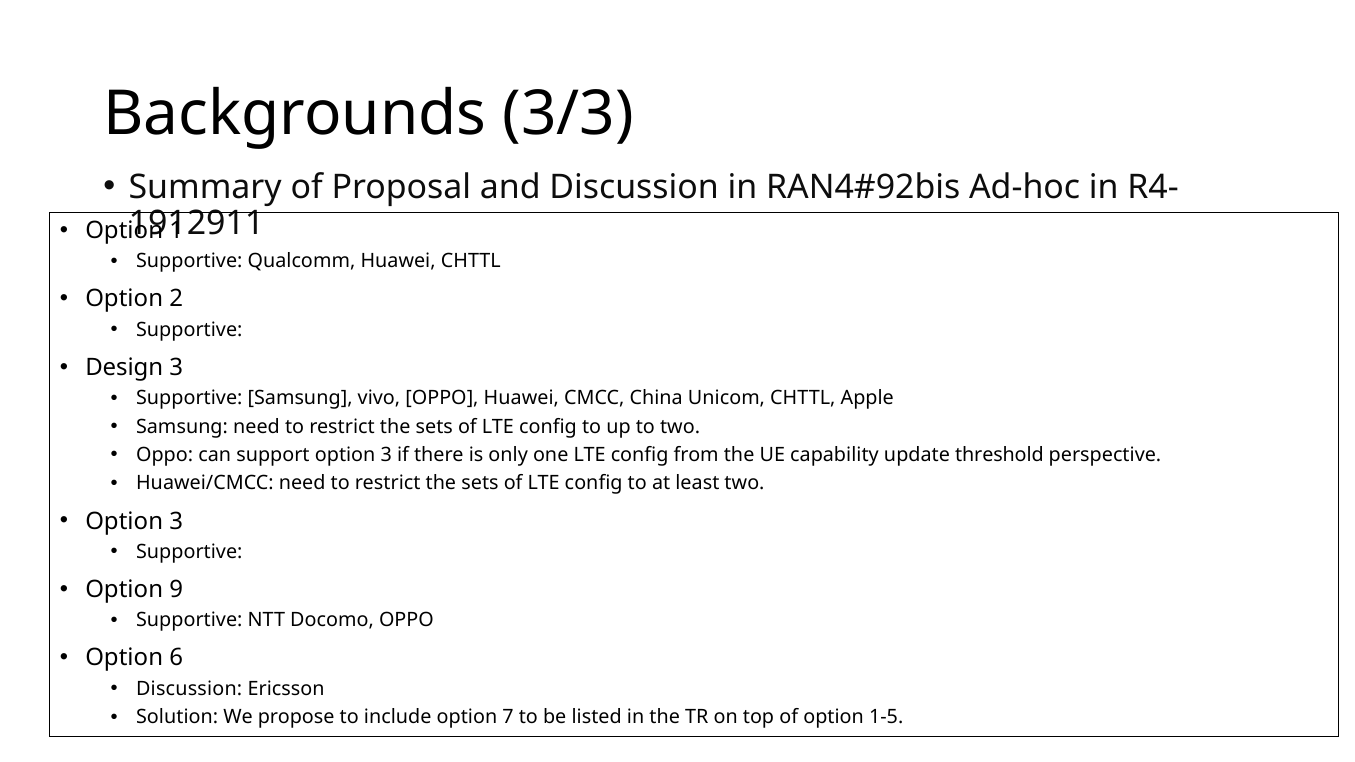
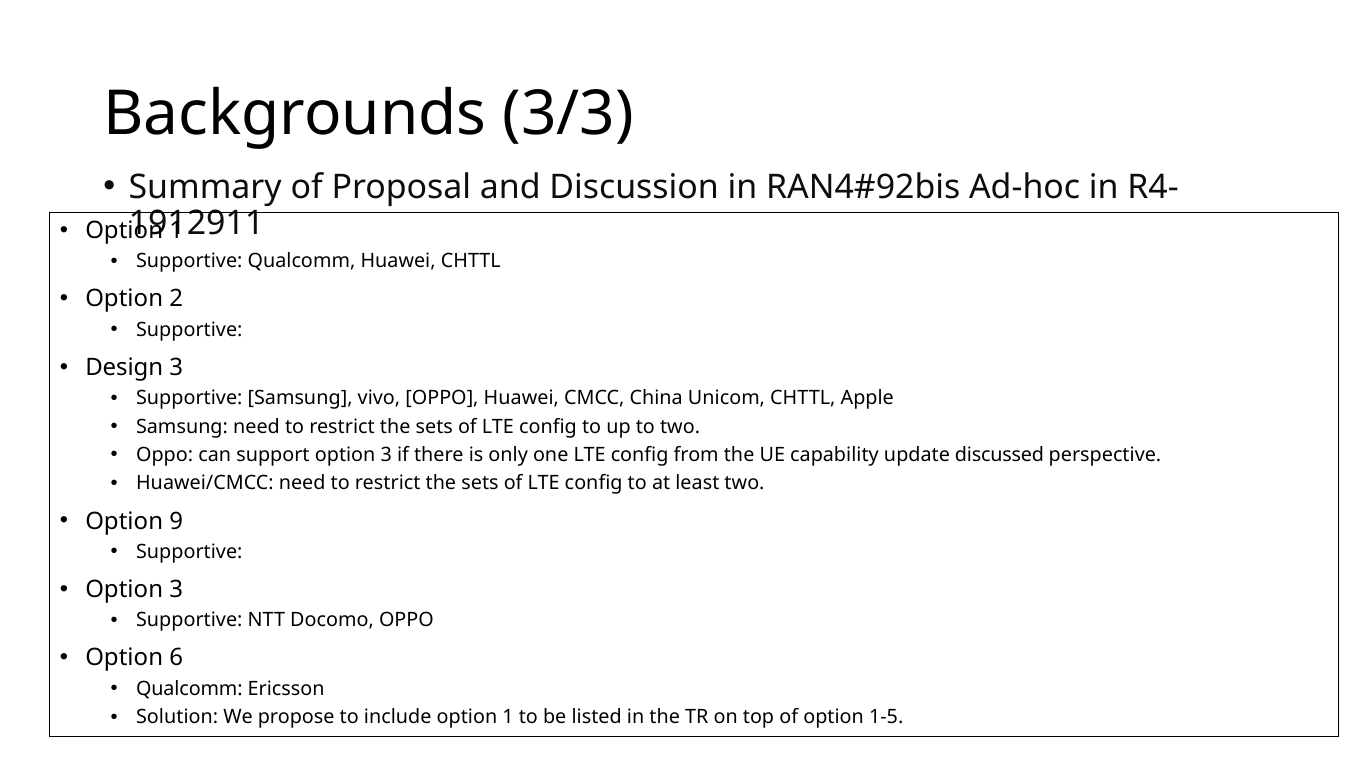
threshold: threshold -> discussed
3 at (176, 521): 3 -> 9
9 at (176, 590): 9 -> 3
Discussion at (189, 689): Discussion -> Qualcomm
include option 7: 7 -> 1
